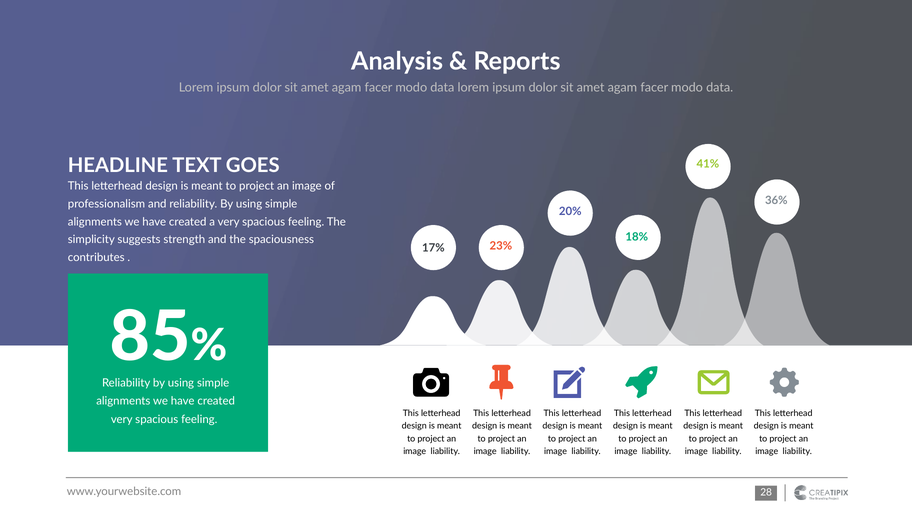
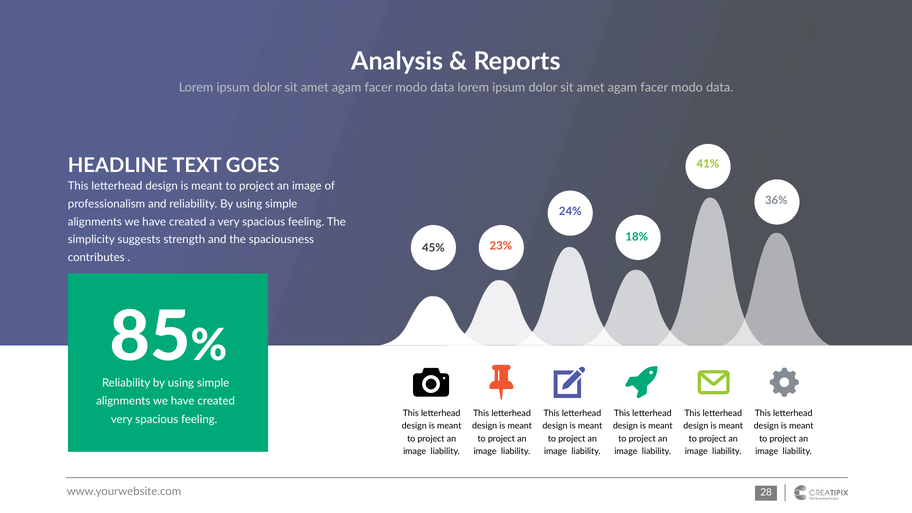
20%: 20% -> 24%
17%: 17% -> 45%
